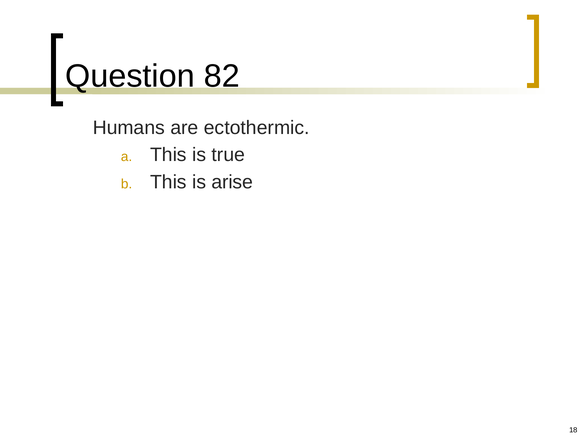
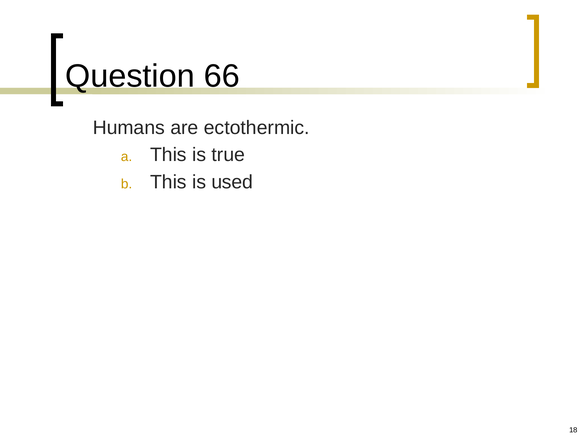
82: 82 -> 66
arise: arise -> used
